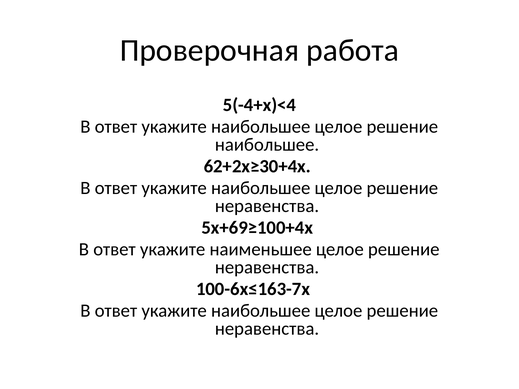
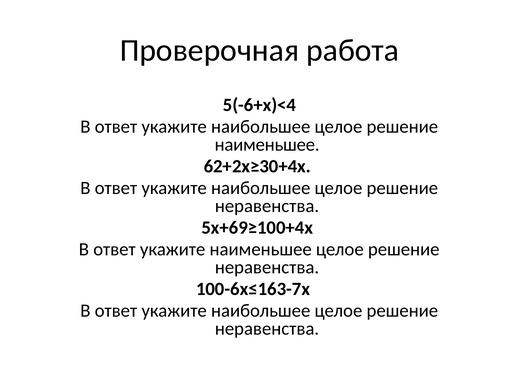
5(-4+х)<4: 5(-4+х)<4 -> 5(-6+х)<4
наибольшее at (267, 145): наибольшее -> наименьшее
